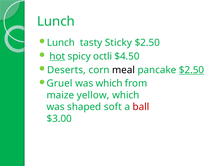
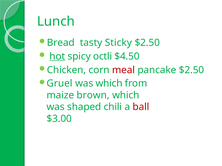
Lunch at (61, 43): Lunch -> Bread
Deserts: Deserts -> Chicken
meal colour: black -> red
$2.50 at (192, 70) underline: present -> none
yellow: yellow -> brown
soft: soft -> chili
